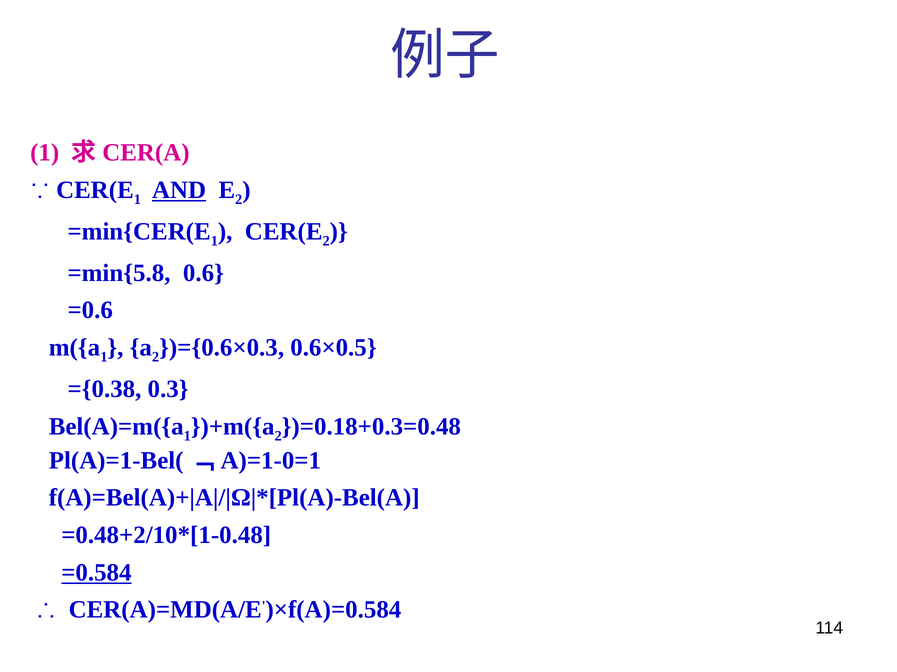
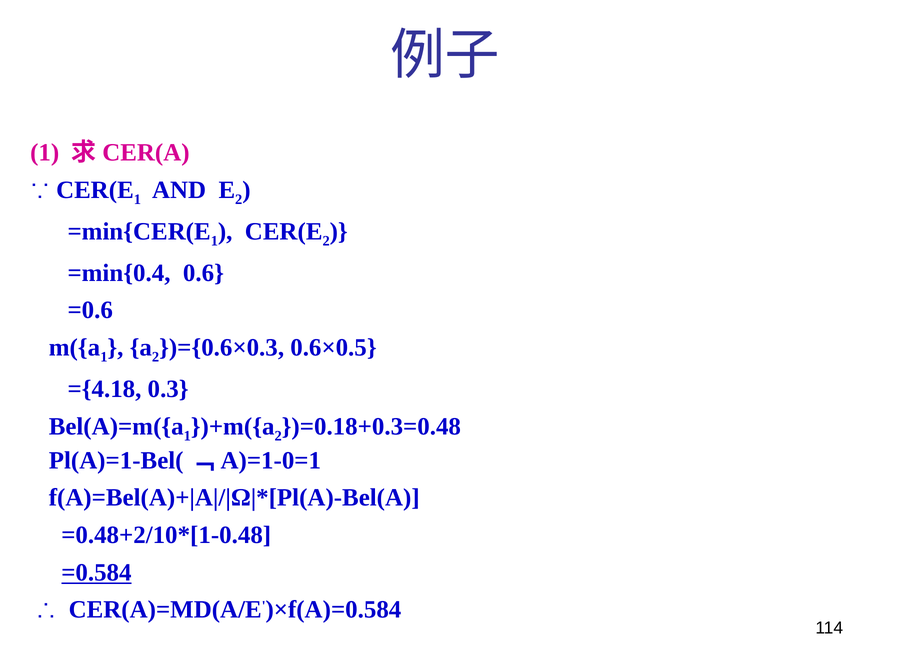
AND underline: present -> none
=min{5.8: =min{5.8 -> =min{0.4
={0.38: ={0.38 -> ={4.18
